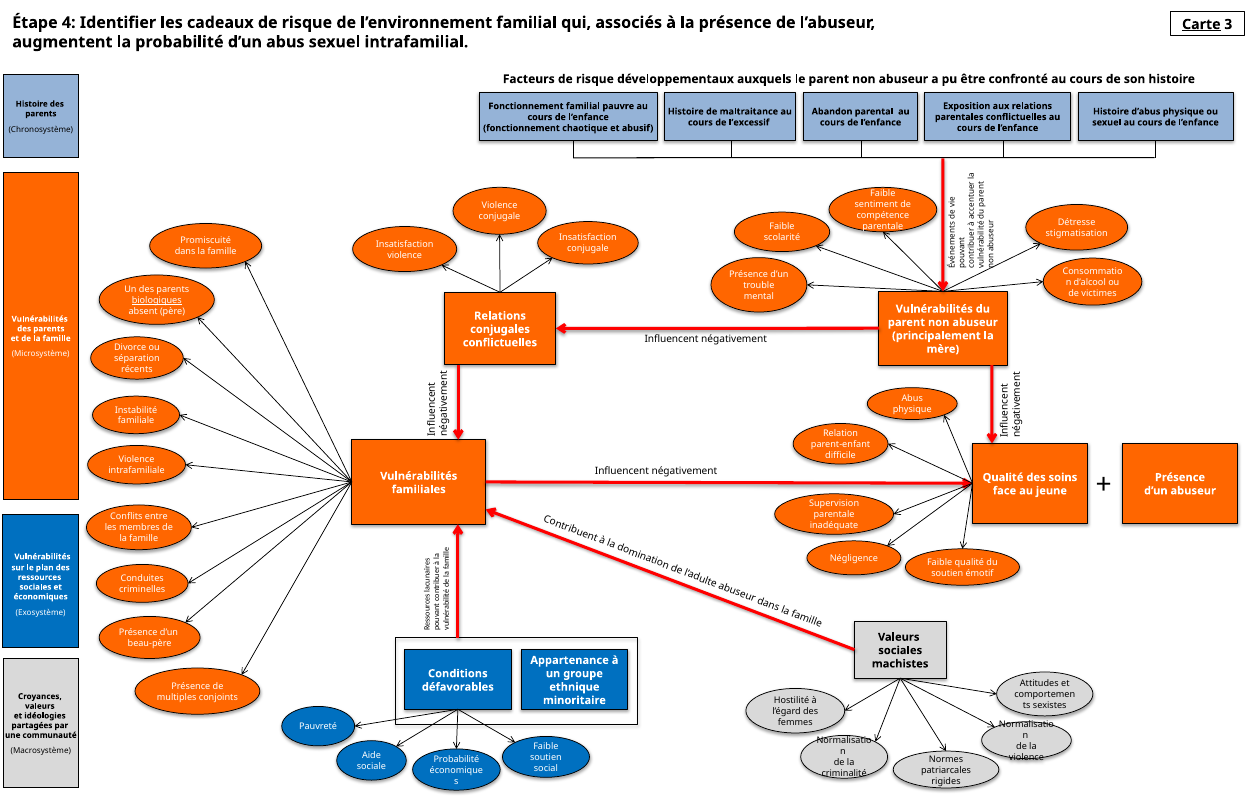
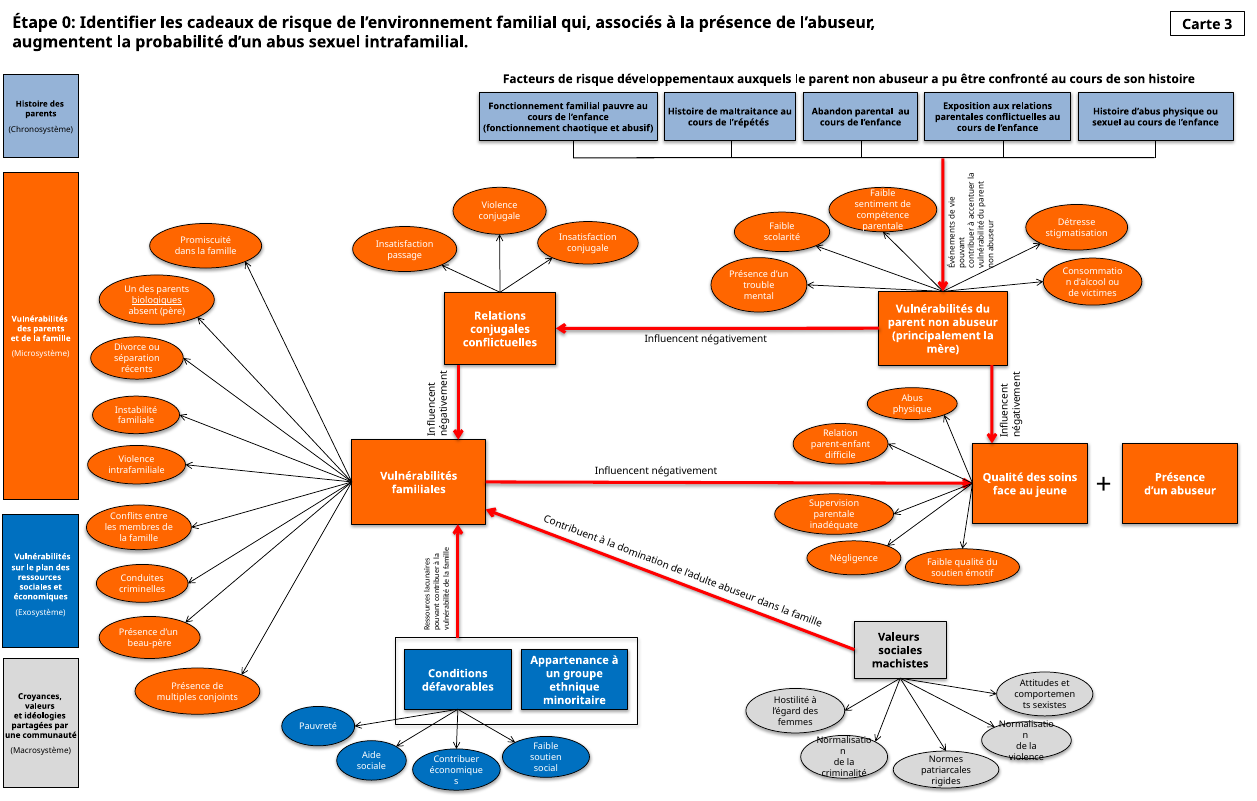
4: 4 -> 0
Carte underline: present -> none
l’excessif: l’excessif -> l’répétés
violence at (405, 255): violence -> passage
Probabilité at (456, 759): Probabilité -> Contribuer
